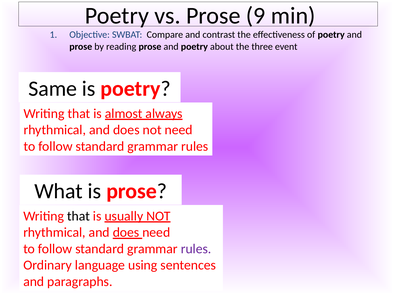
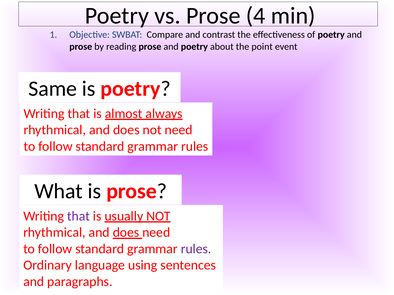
9: 9 -> 4
three: three -> point
that at (79, 216) colour: black -> purple
